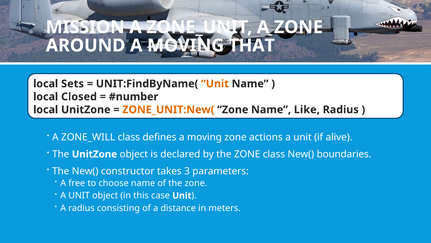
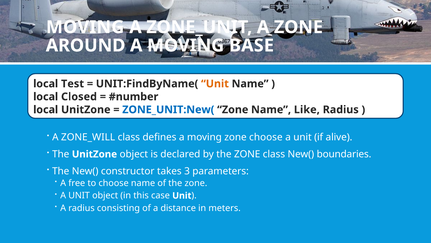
MISSION at (85, 27): MISSION -> MOVING
THAT: THAT -> BASE
Sets: Sets -> Test
ZONE_UNIT:New( colour: orange -> blue
zone actions: actions -> choose
